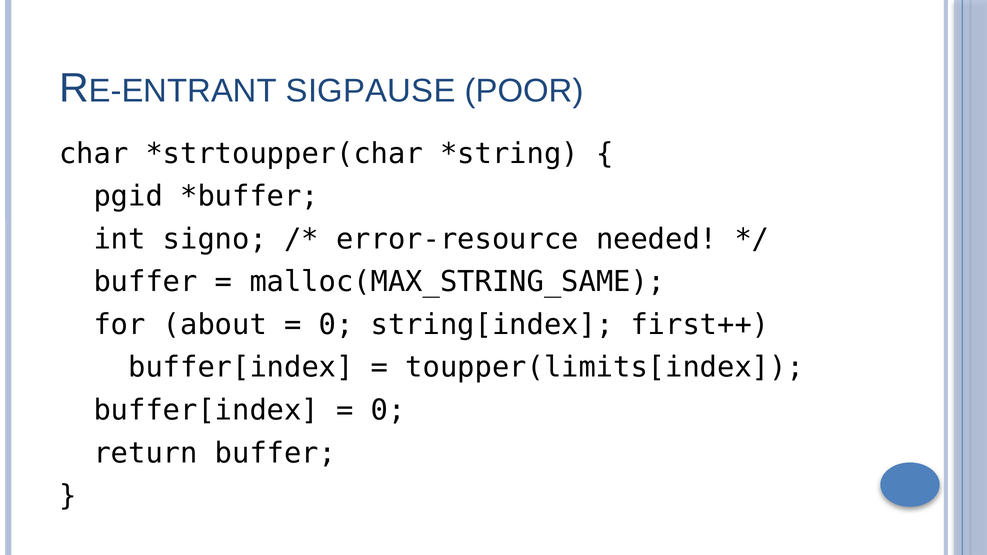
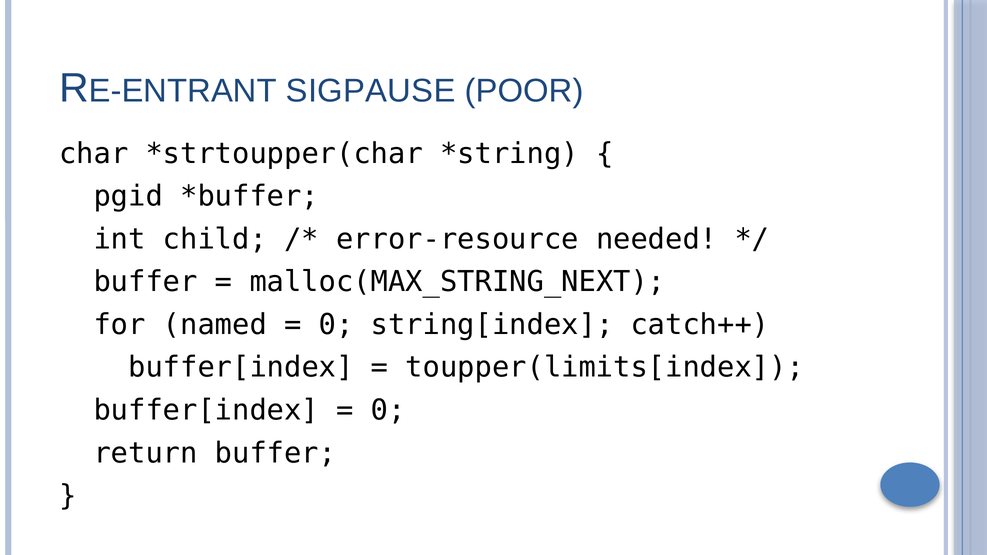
signo: signo -> child
malloc(MAX_STRING_SAME: malloc(MAX_STRING_SAME -> malloc(MAX_STRING_NEXT
about: about -> named
first++: first++ -> catch++
